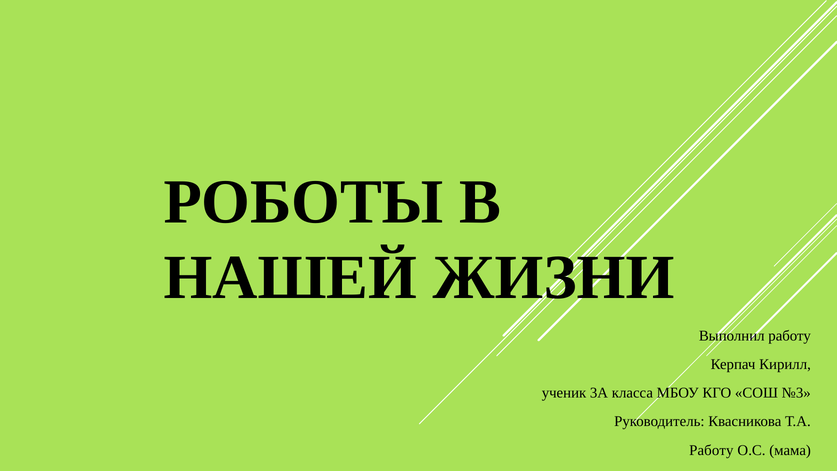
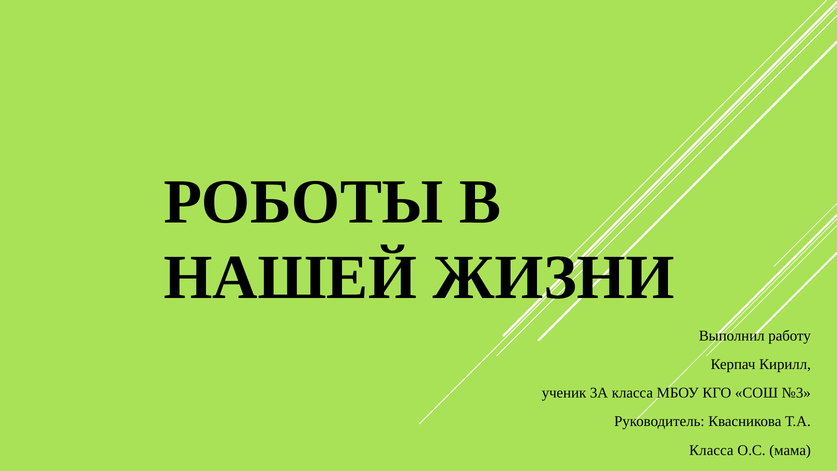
Работу at (711, 450): Работу -> Класса
